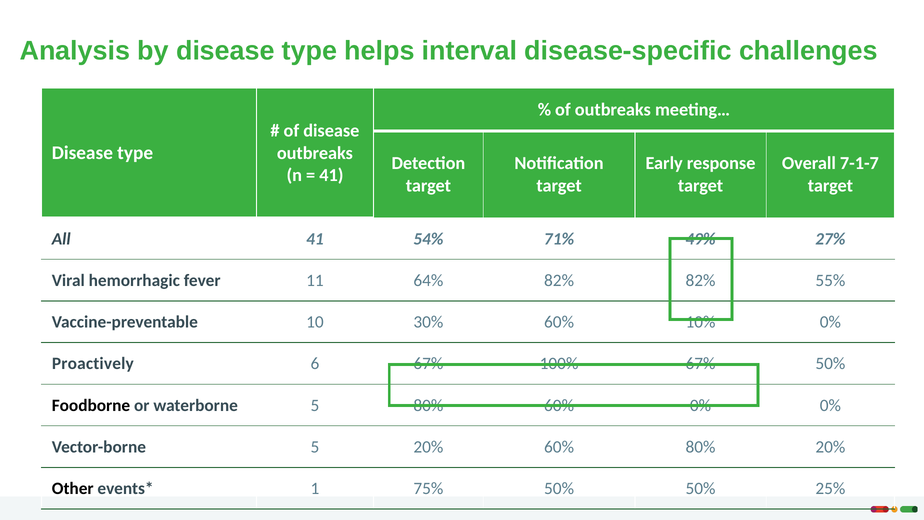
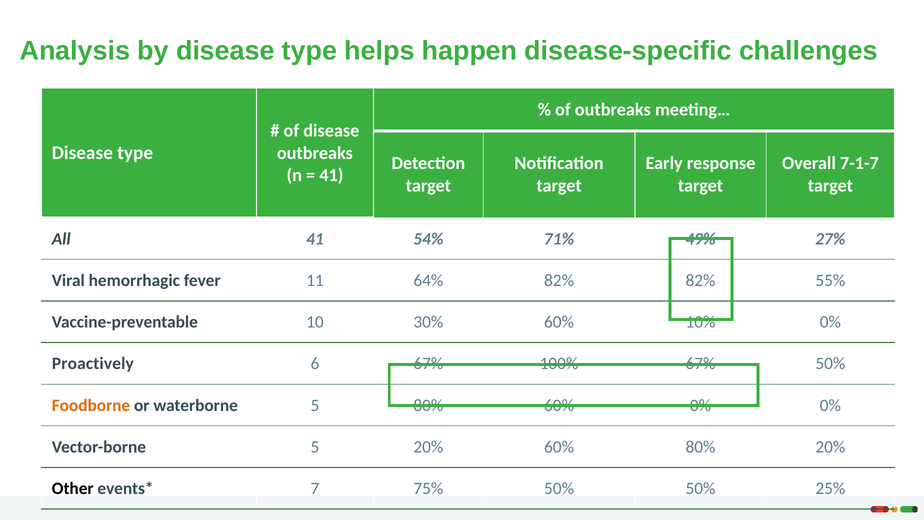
interval: interval -> happen
Foodborne colour: black -> orange
1: 1 -> 7
